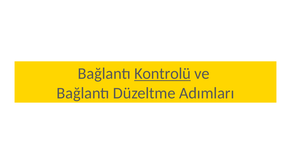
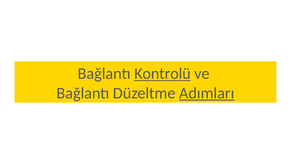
Adımları underline: none -> present
